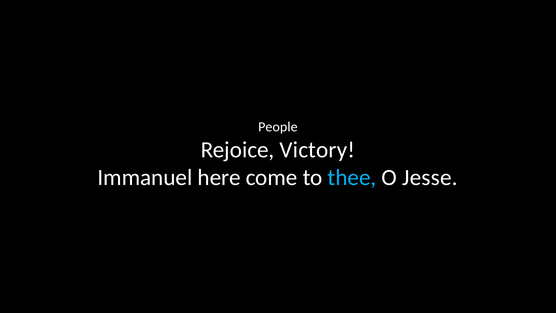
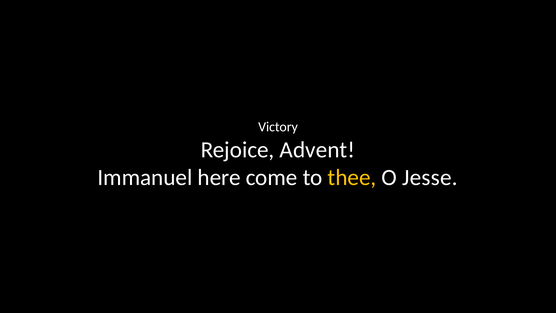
People: People -> Victory
Victory: Victory -> Advent
thee colour: light blue -> yellow
